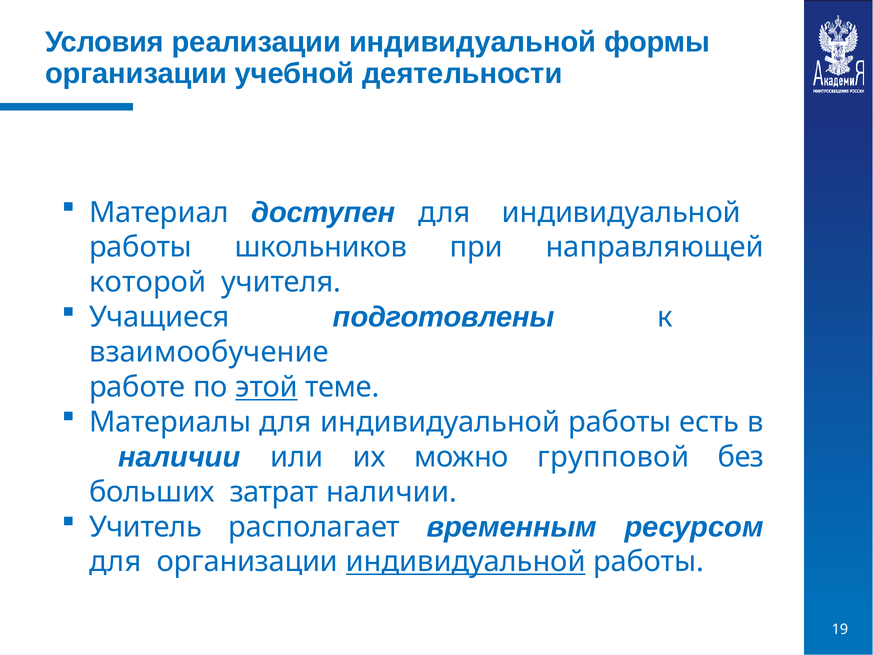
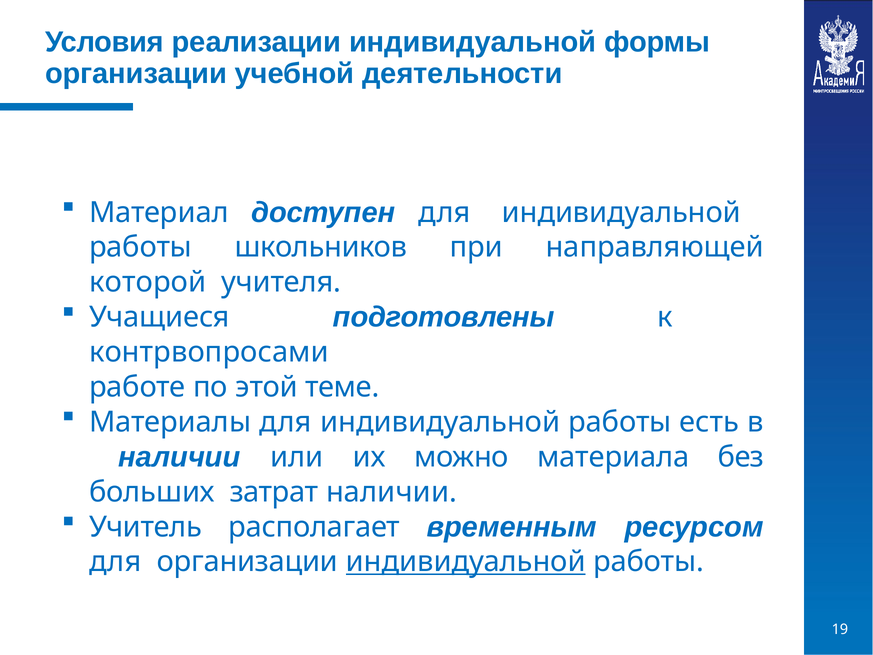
взаимообучение: взаимообучение -> контрвопросами
этой underline: present -> none
групповой: групповой -> материала
